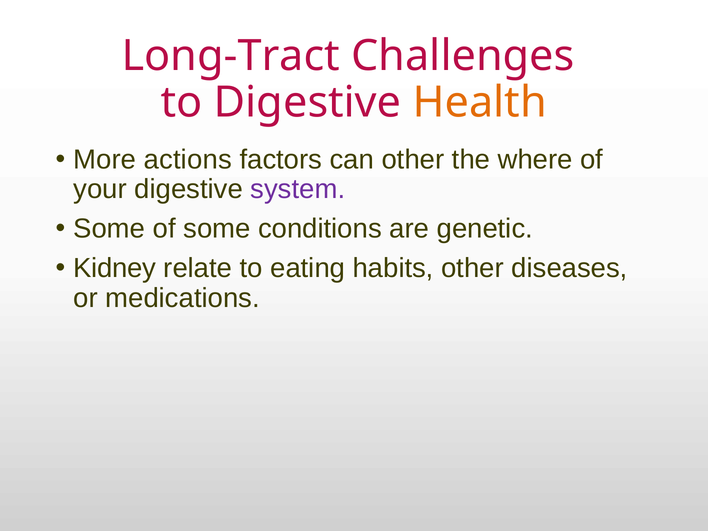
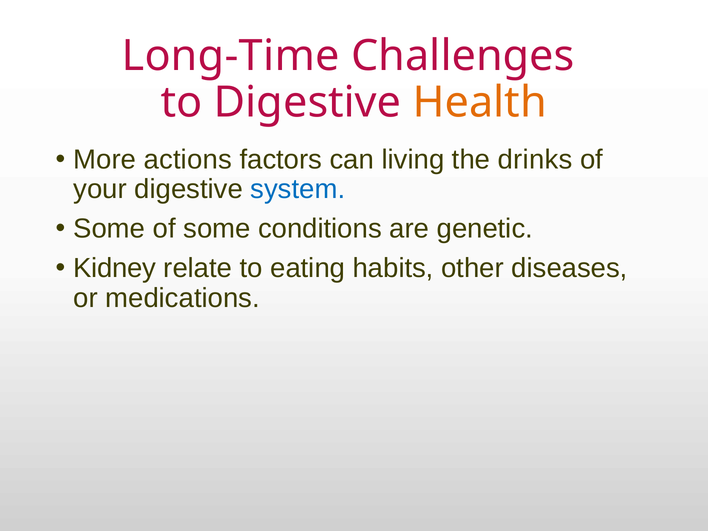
Long-Tract: Long-Tract -> Long-Time
can other: other -> living
where: where -> drinks
system colour: purple -> blue
